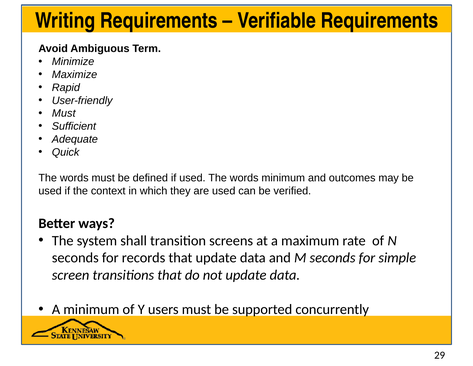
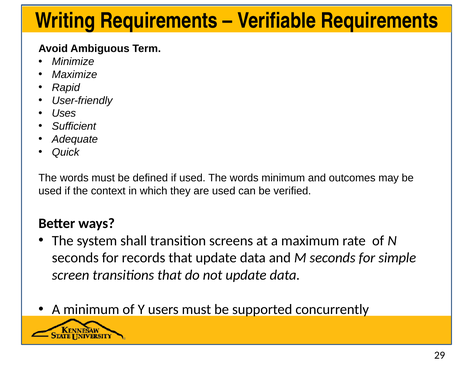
Must at (64, 113): Must -> Uses
